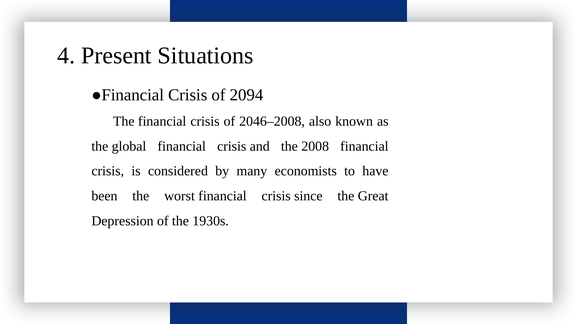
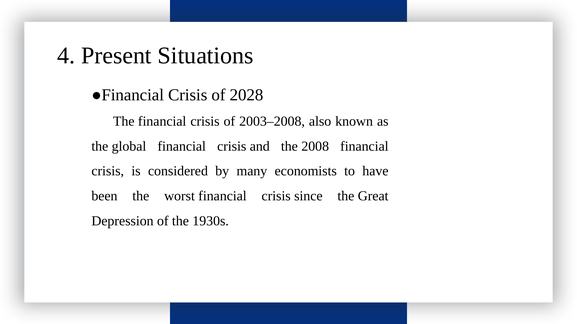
2094: 2094 -> 2028
2046–2008: 2046–2008 -> 2003–2008
